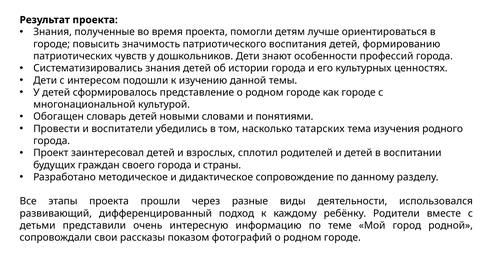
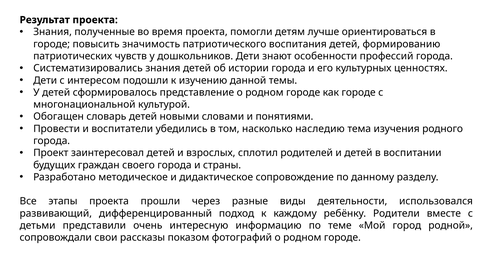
татарских: татарских -> наследию
